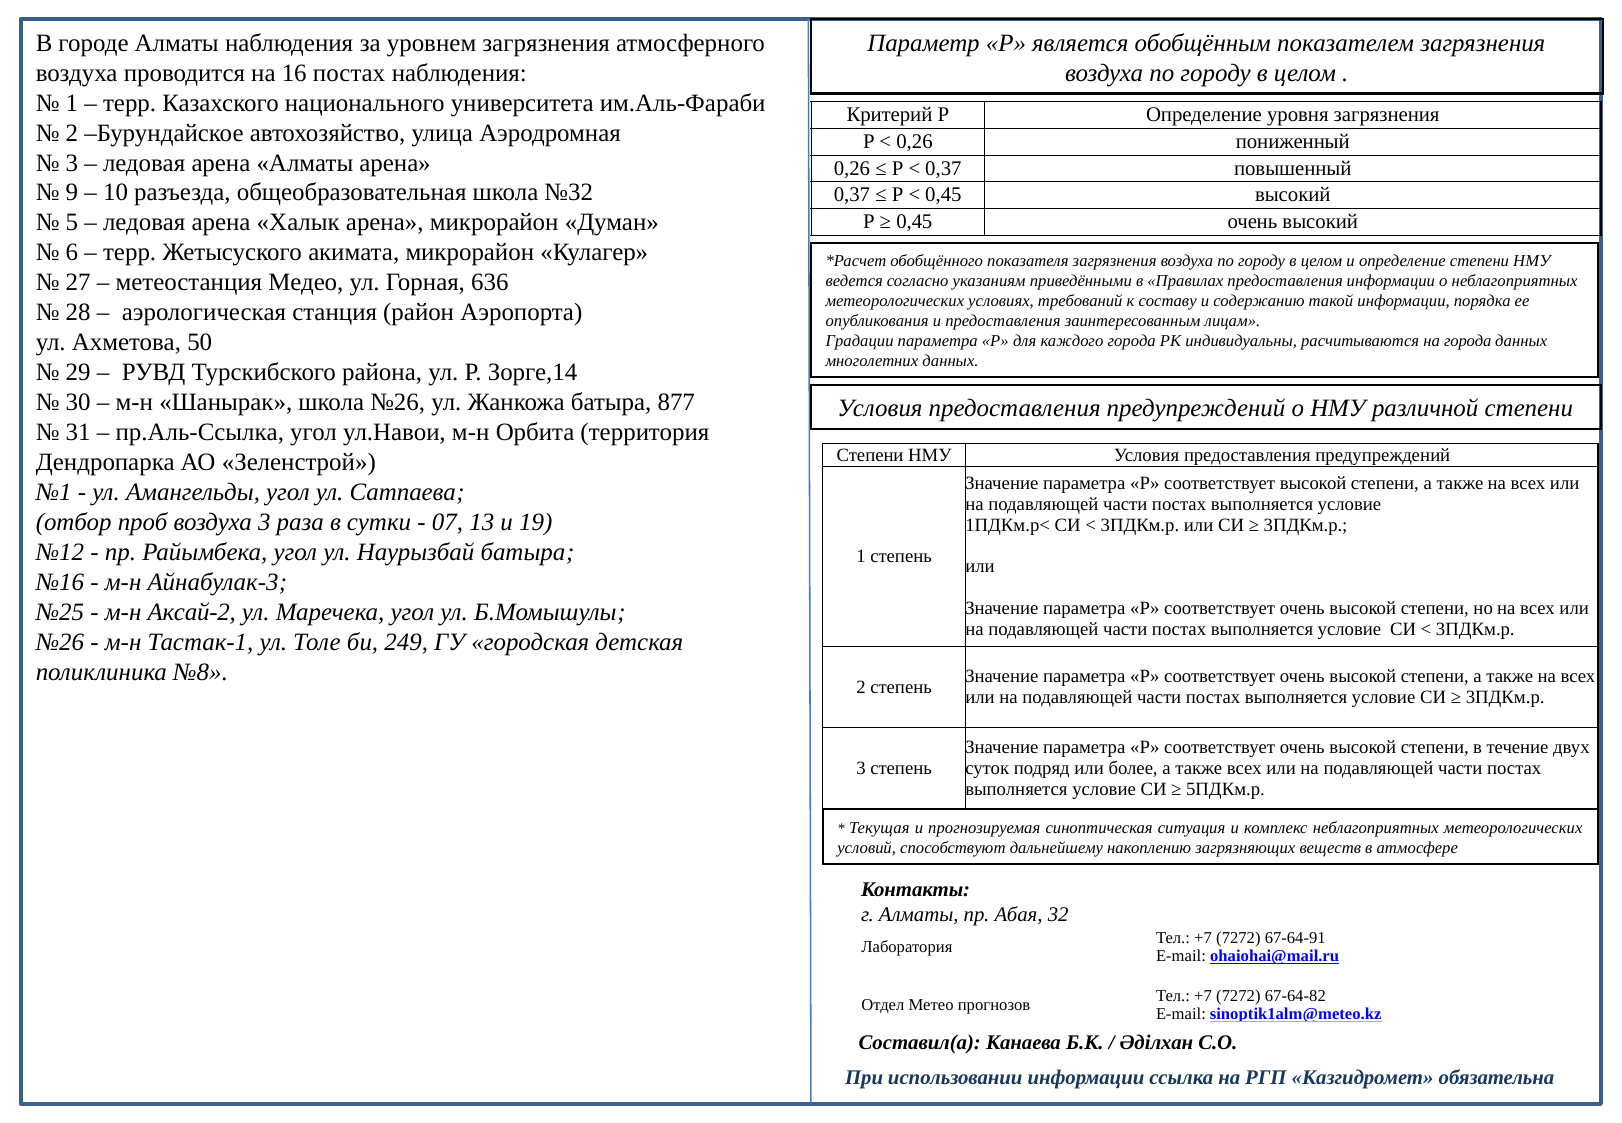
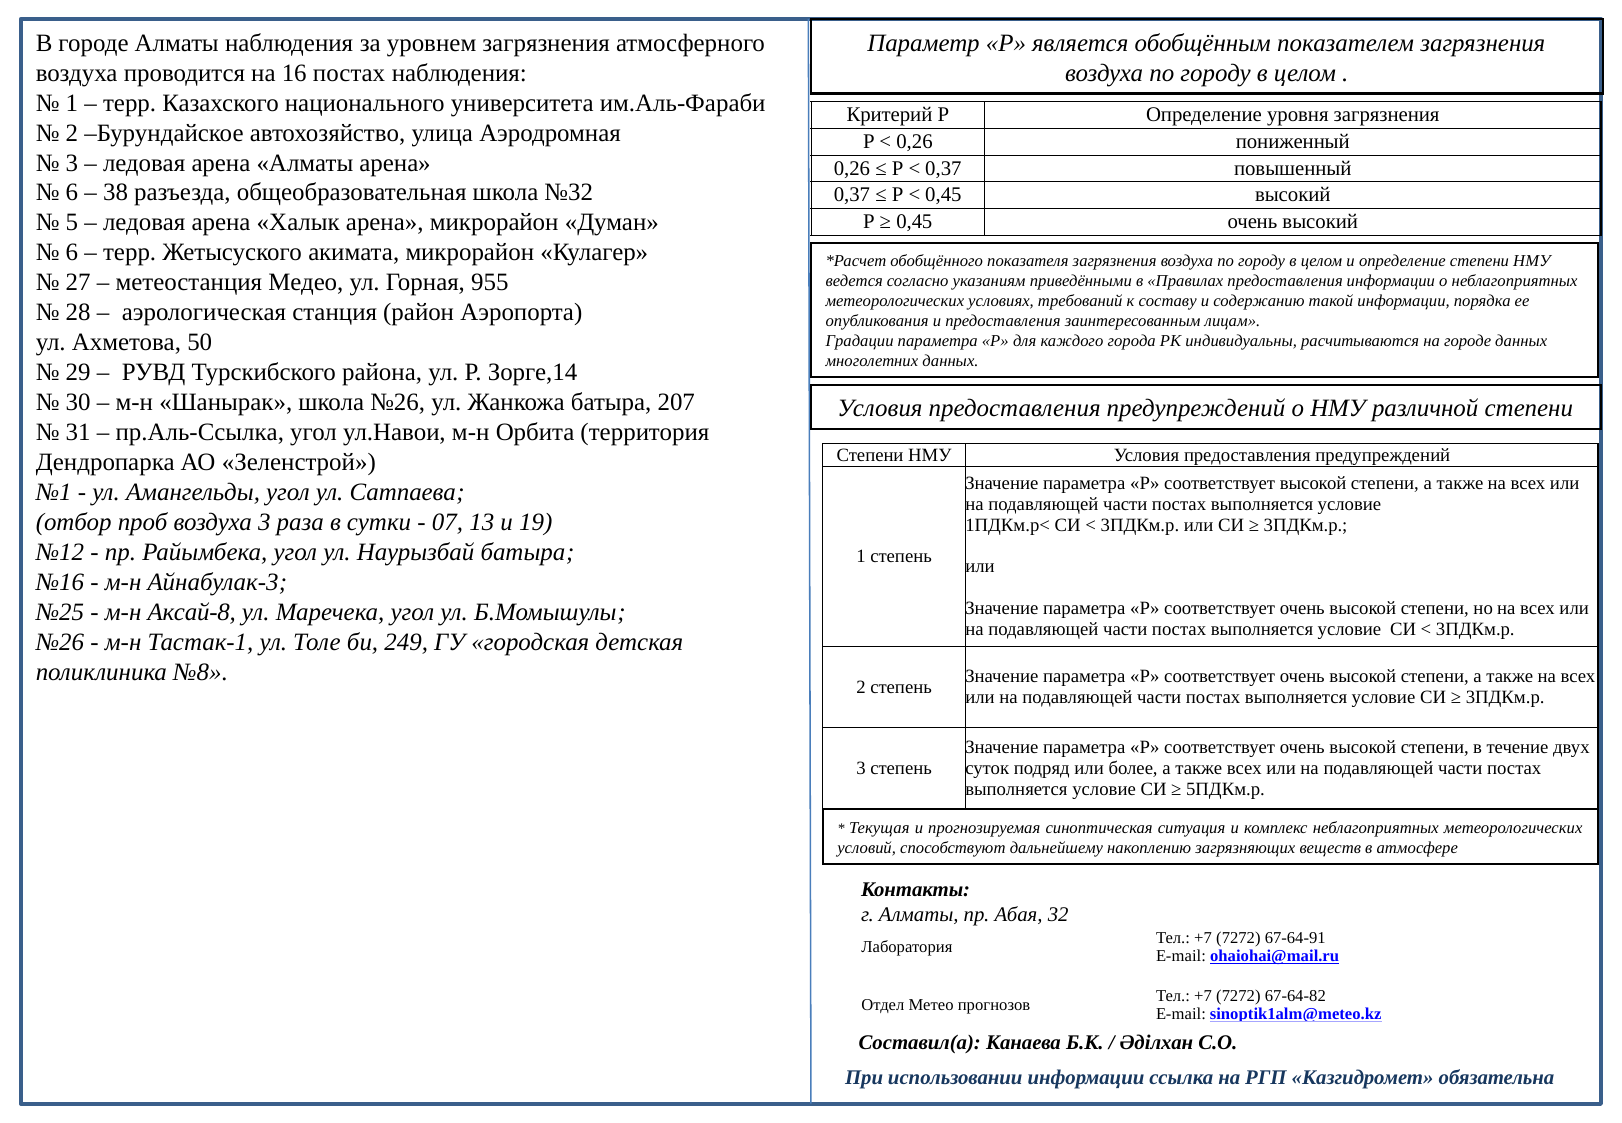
9 at (72, 193): 9 -> 6
10: 10 -> 38
636: 636 -> 955
на города: города -> городе
877: 877 -> 207
Аксай-2: Аксай-2 -> Аксай-8
